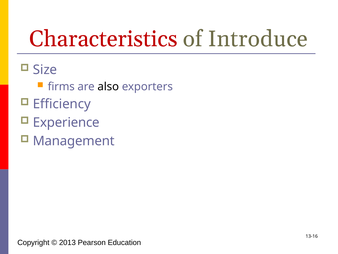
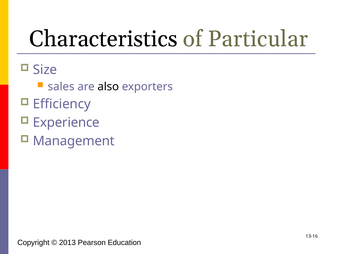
Characteristics colour: red -> black
Introduce: Introduce -> Particular
firms: firms -> sales
